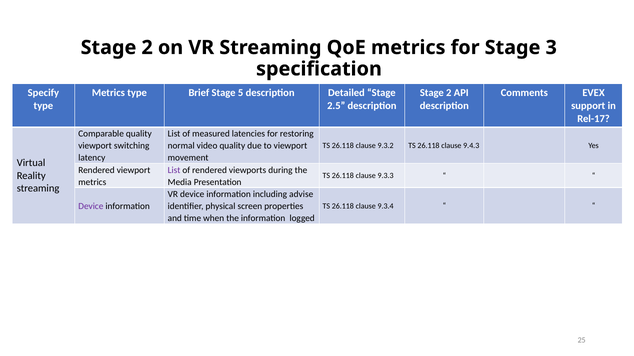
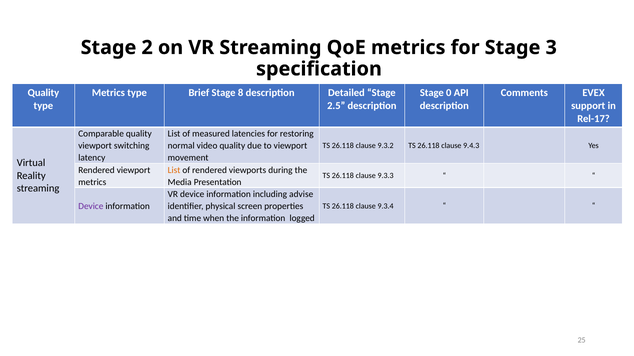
Specify at (43, 93): Specify -> Quality
5: 5 -> 8
2 at (449, 93): 2 -> 0
List at (174, 170) colour: purple -> orange
